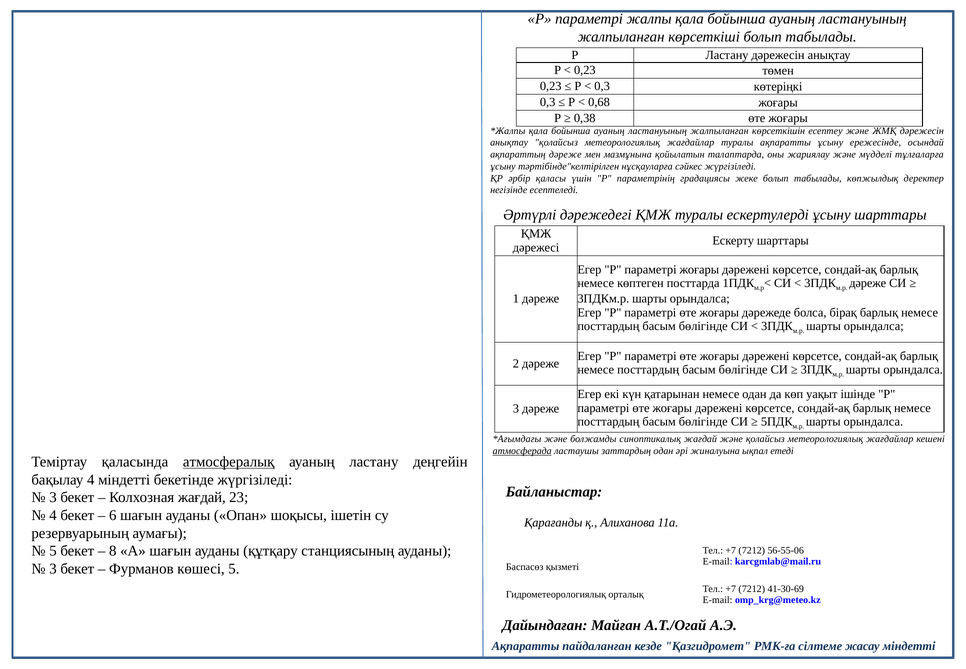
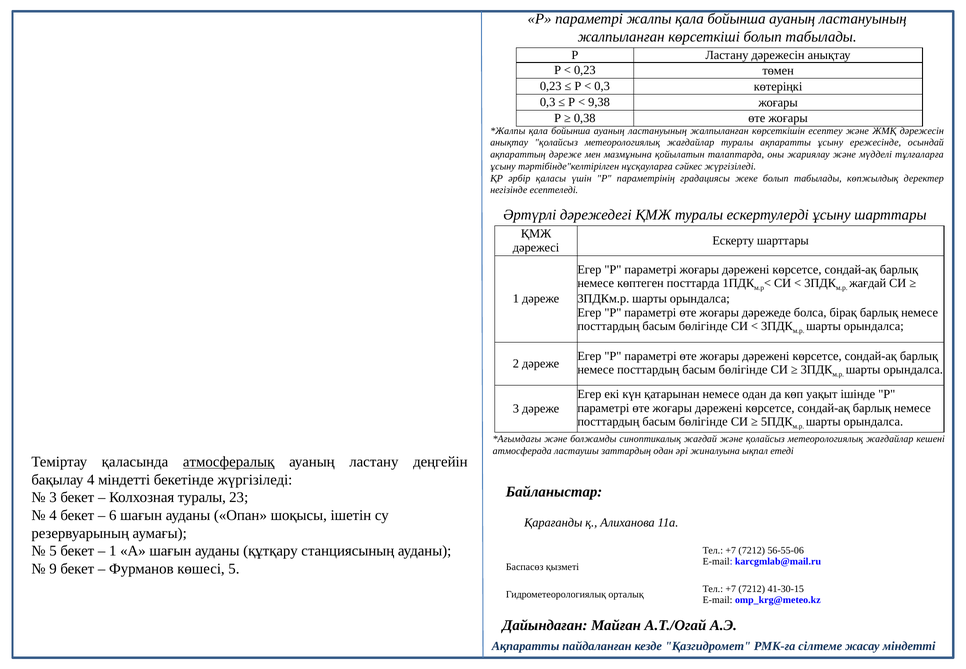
0,68: 0,68 -> 9,38
дәреже at (868, 283): дәреже -> жағдай
атмосферада underline: present -> none
Колхозная жағдай: жағдай -> туралы
8 at (113, 551): 8 -> 1
3 at (53, 569): 3 -> 9
41-30-69: 41-30-69 -> 41-30-15
